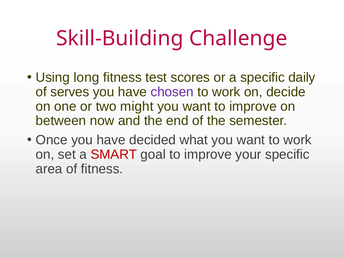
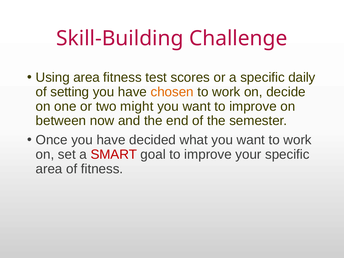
Using long: long -> area
serves: serves -> setting
chosen colour: purple -> orange
